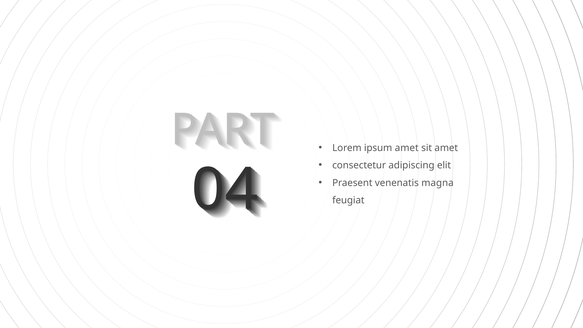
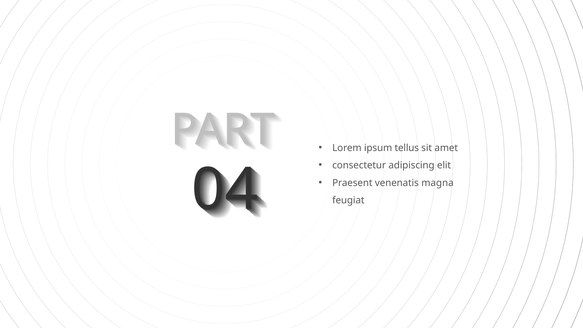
ipsum amet: amet -> tellus
